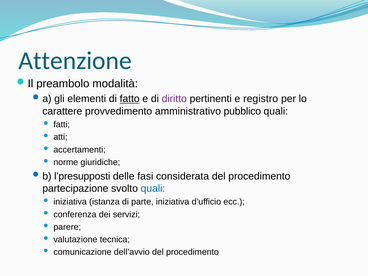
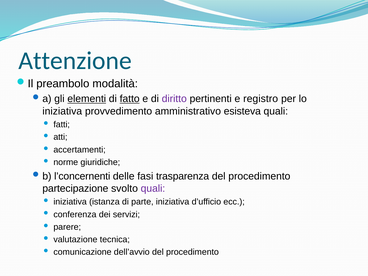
elementi underline: none -> present
carattere at (62, 111): carattere -> iniziativa
pubblico: pubblico -> esisteva
l’presupposti: l’presupposti -> l’concernenti
considerata: considerata -> trasparenza
quali at (153, 188) colour: blue -> purple
